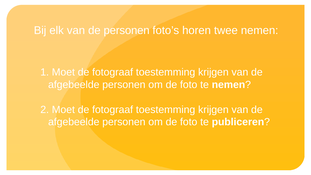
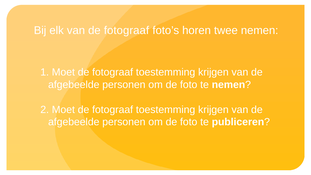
van de personen: personen -> fotograaf
